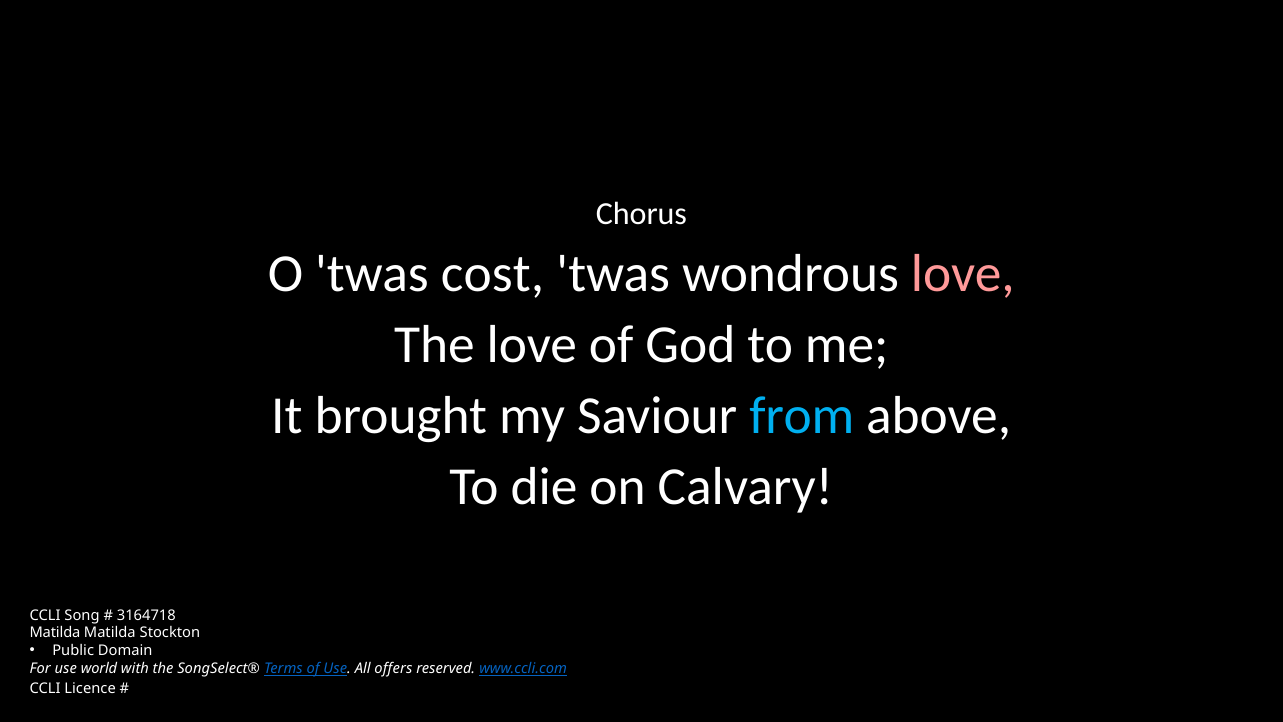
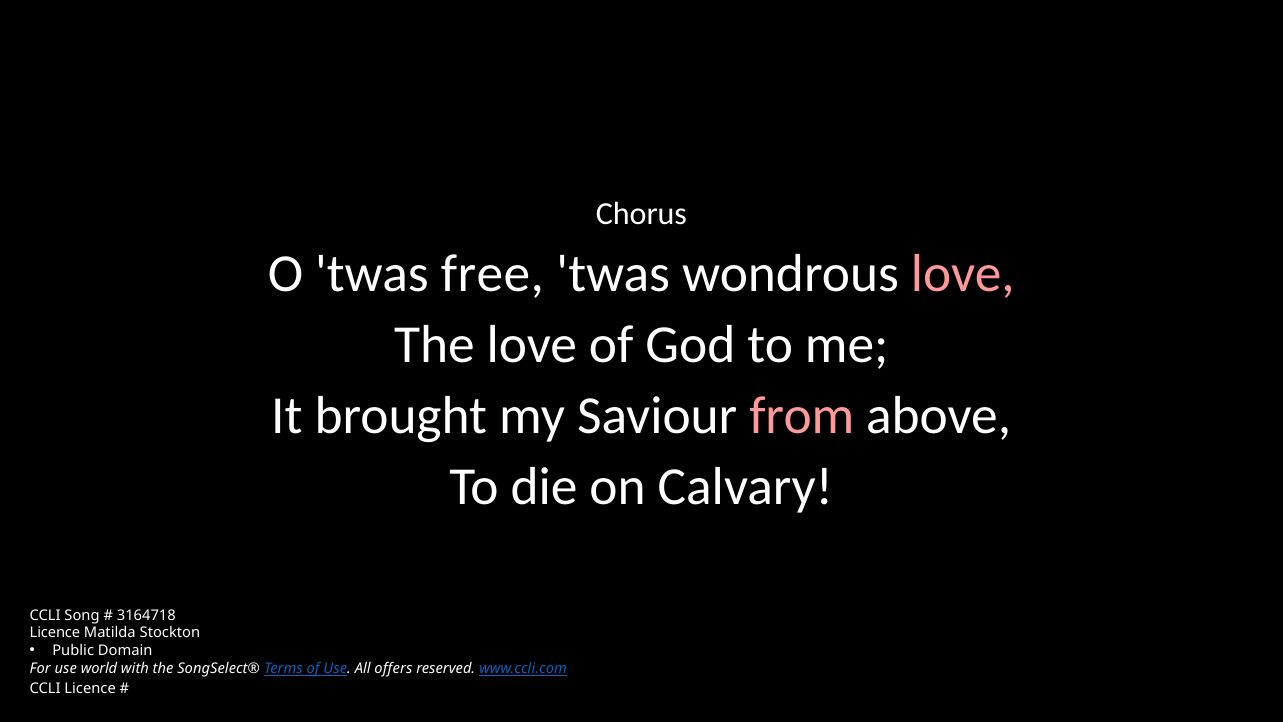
cost: cost -> free
from colour: light blue -> pink
Matilda at (55, 633): Matilda -> Licence
